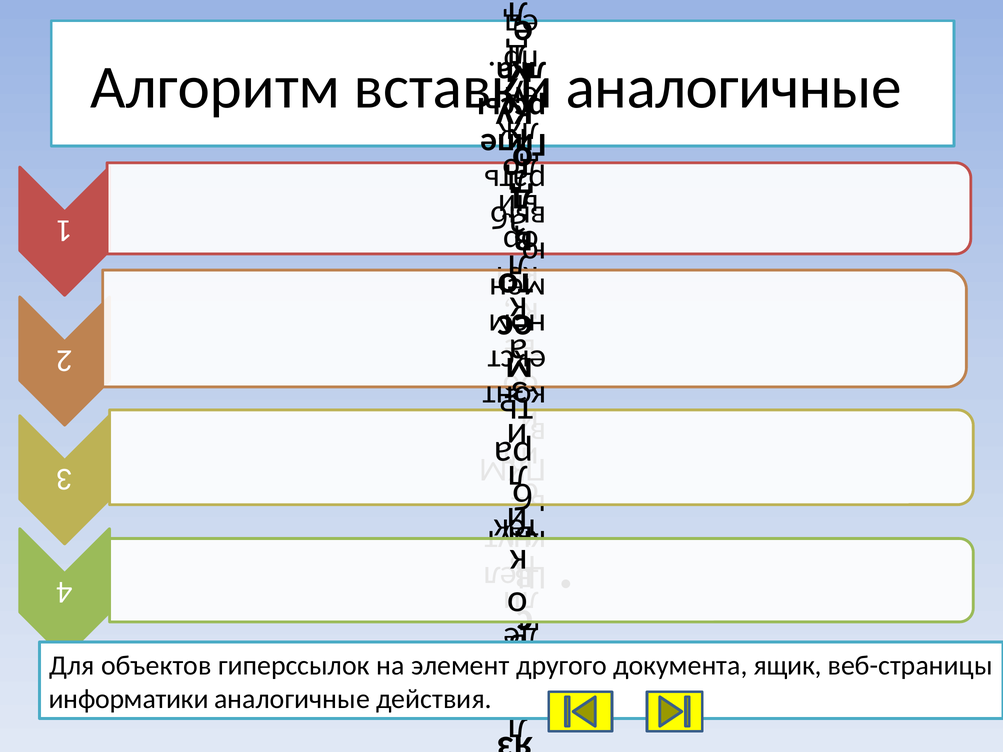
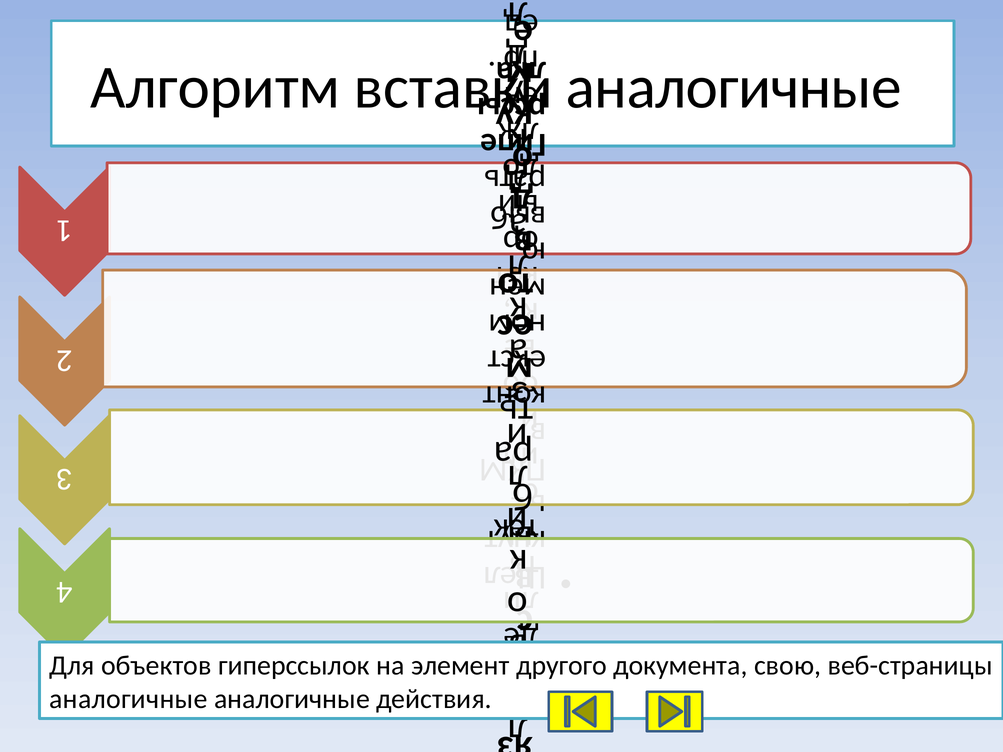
ящик: ящик -> свою
информатики at (129, 699): информатики -> аналогичные
